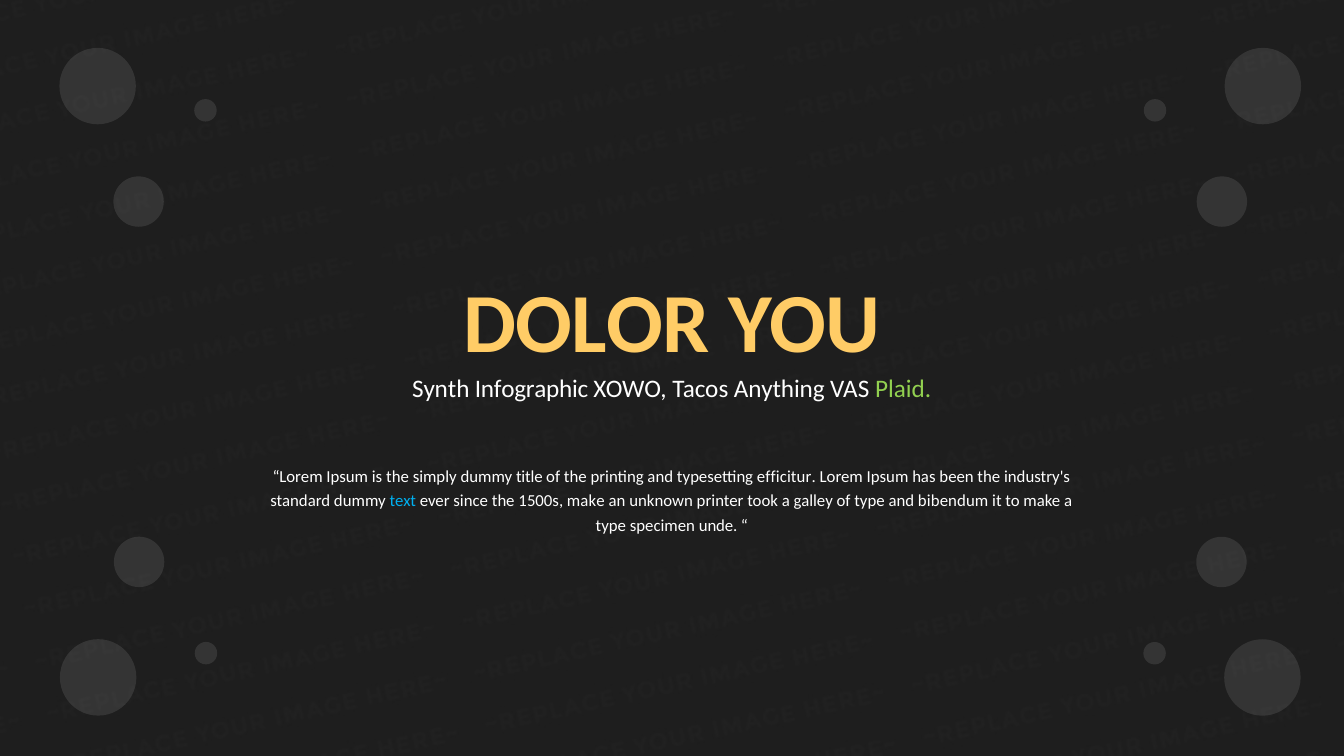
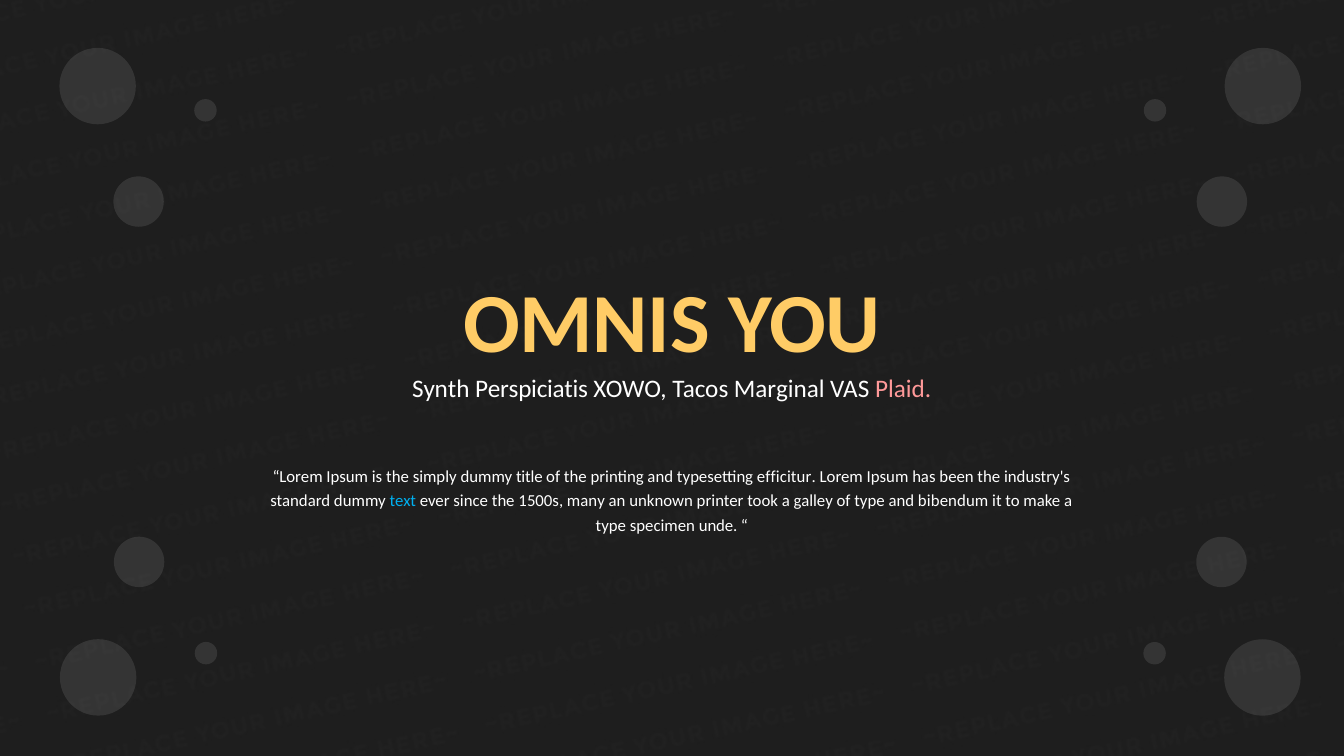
DOLOR: DOLOR -> OMNIS
Infographic: Infographic -> Perspiciatis
Anything: Anything -> Marginal
Plaid colour: light green -> pink
1500s make: make -> many
